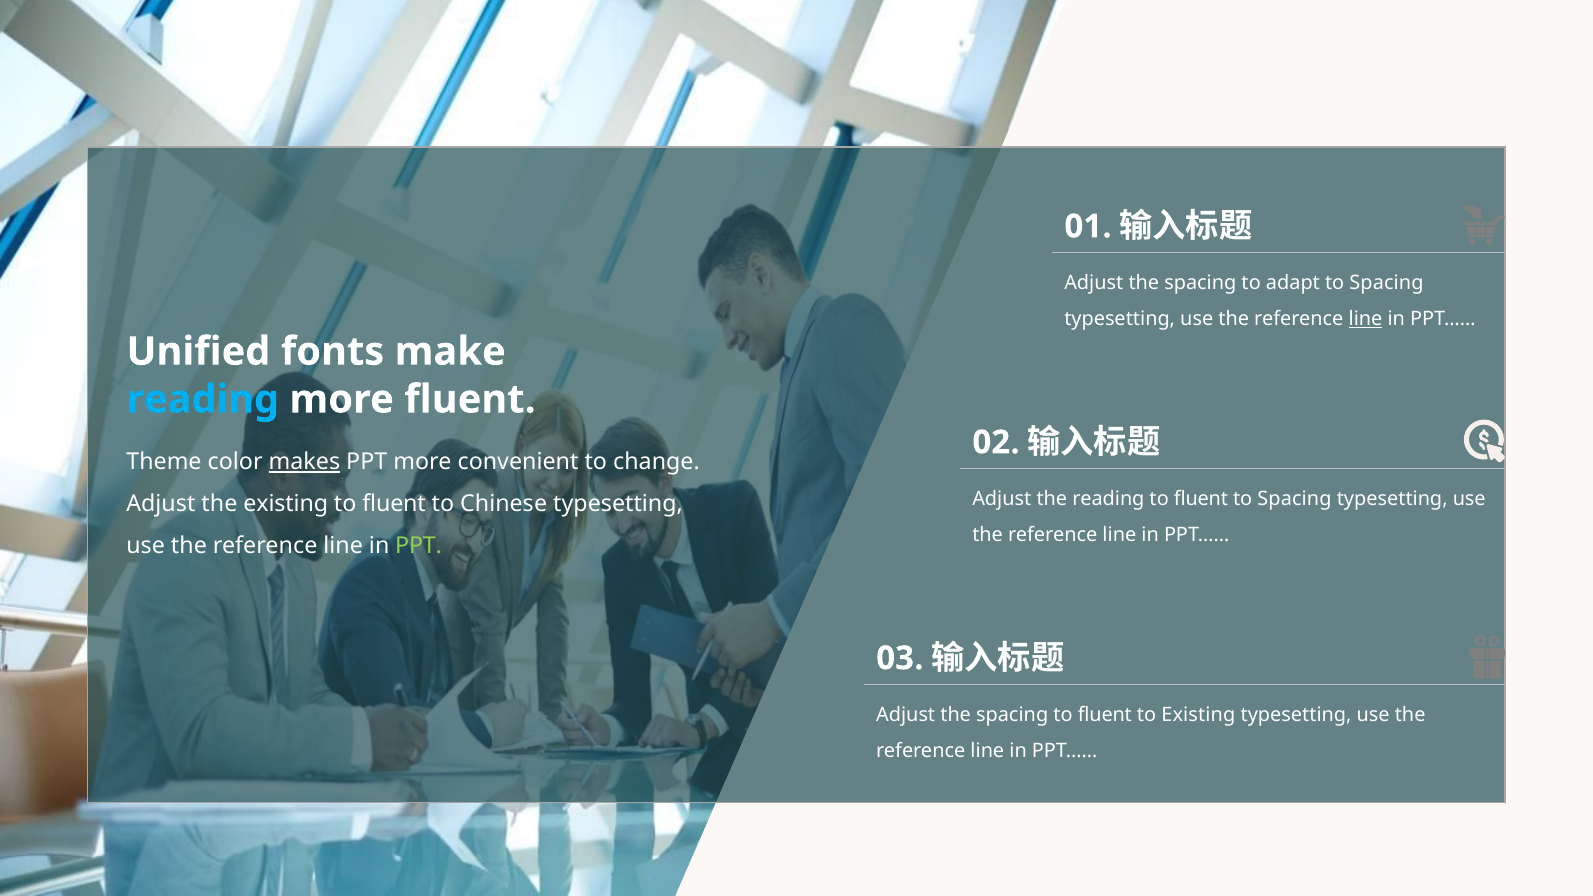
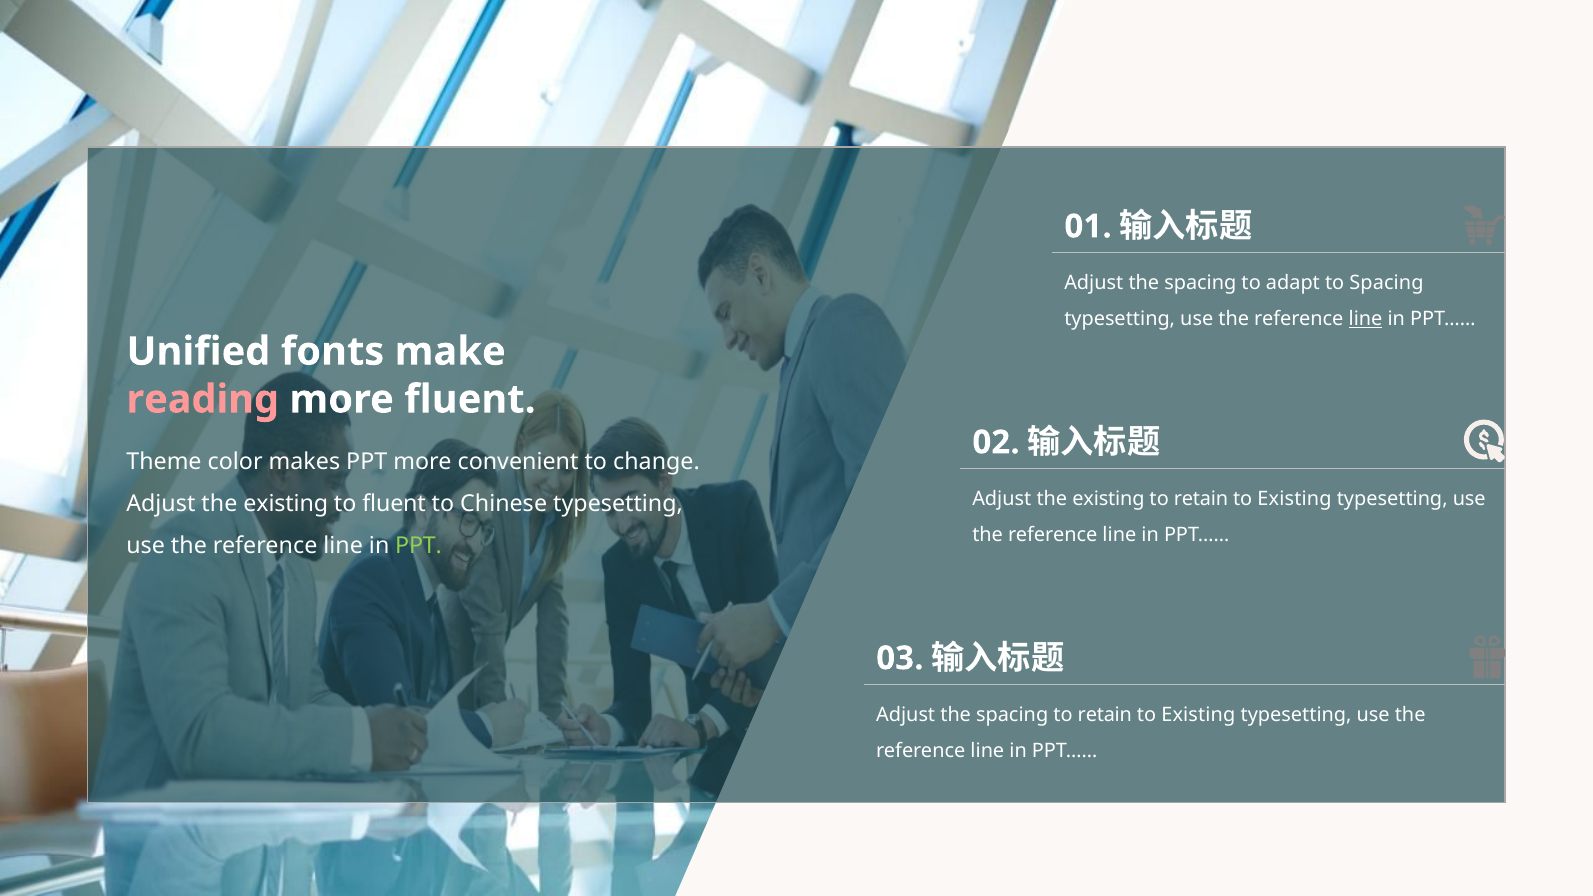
reading at (203, 399) colour: light blue -> pink
makes underline: present -> none
reading at (1108, 499): reading -> existing
fluent at (1201, 499): fluent -> retain
Spacing at (1295, 499): Spacing -> Existing
spacing to fluent: fluent -> retain
